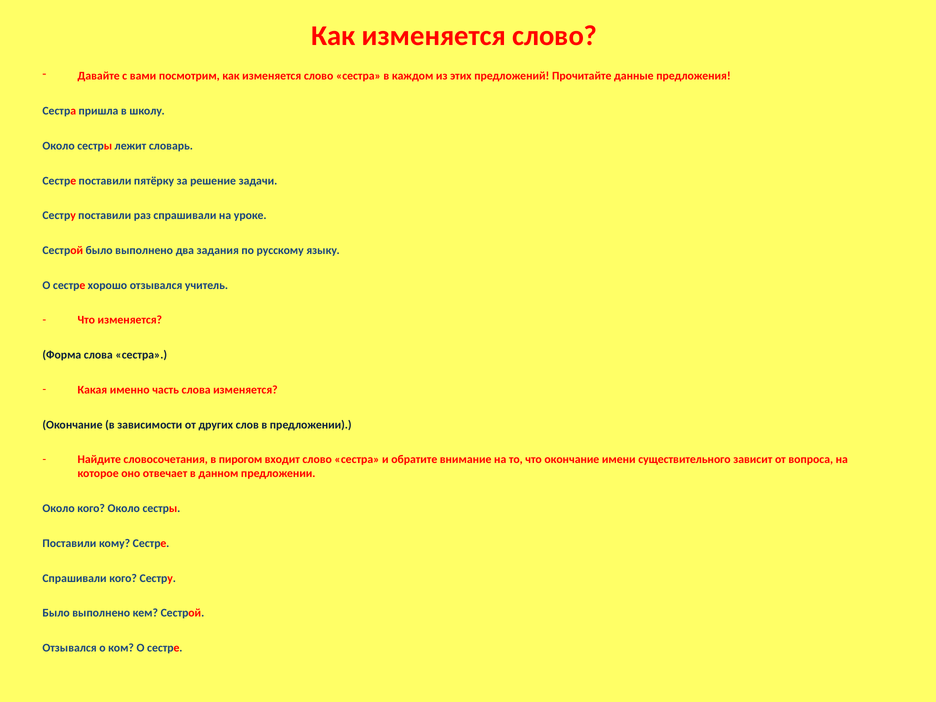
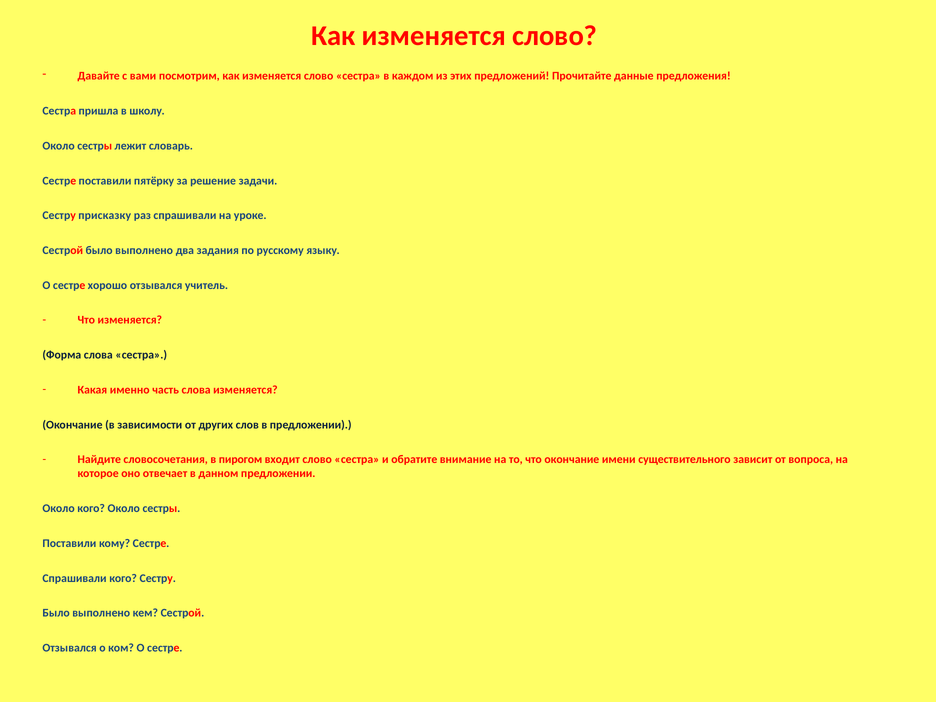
Сестру поставили: поставили -> присказку
